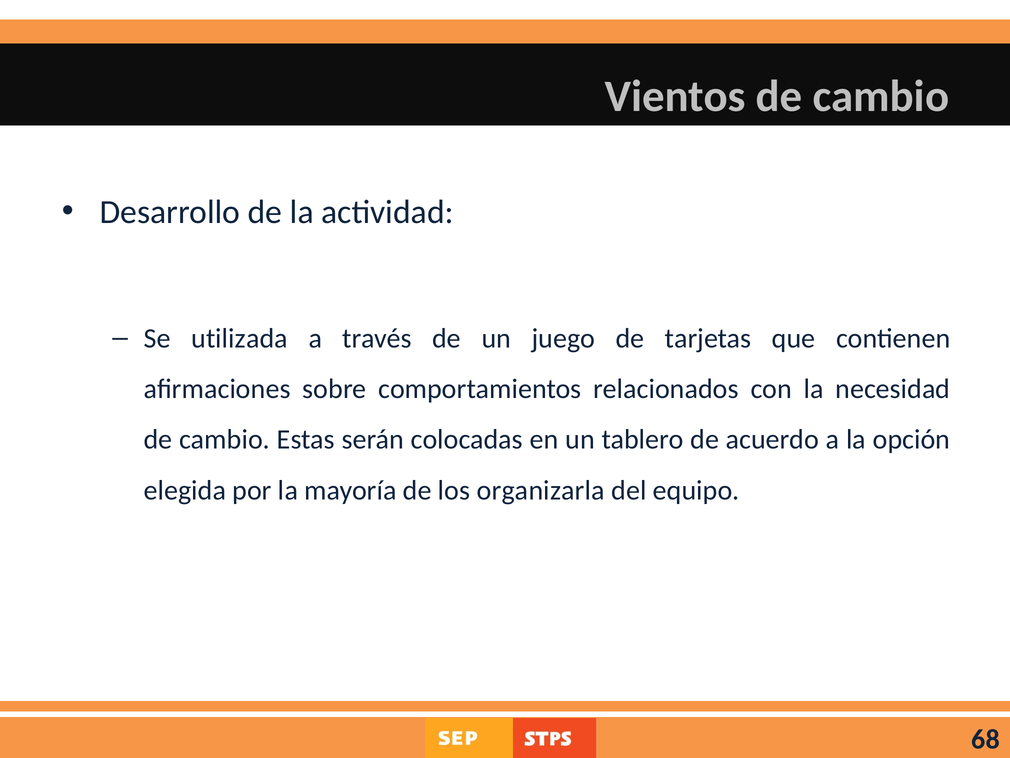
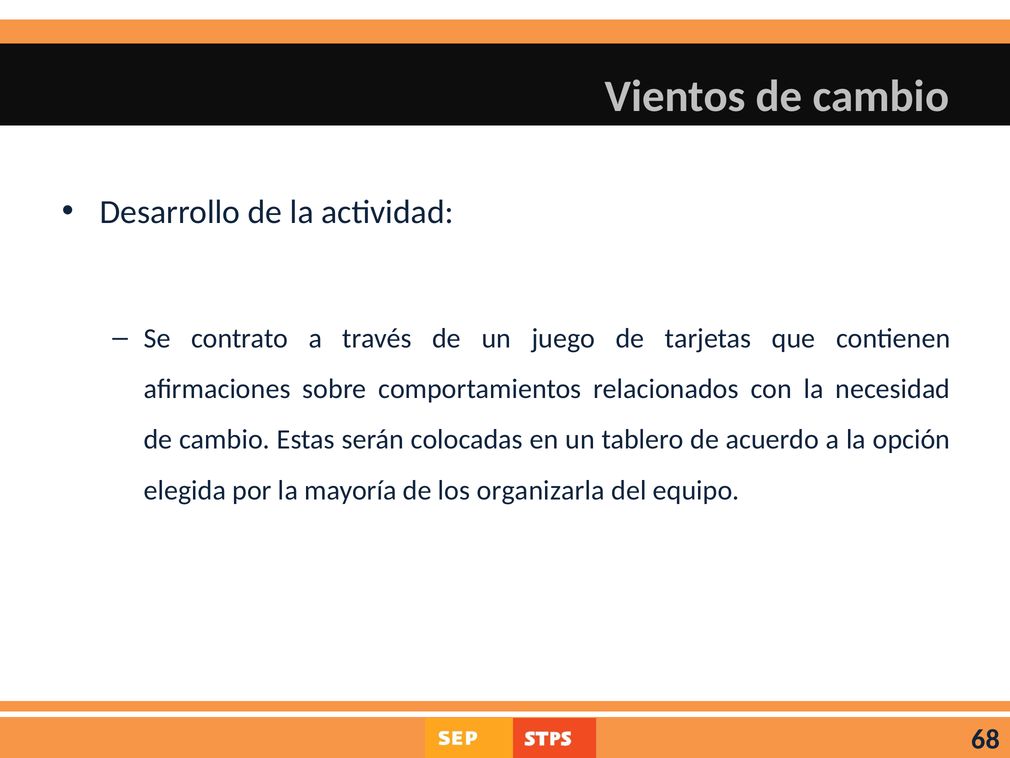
utilizada: utilizada -> contrato
